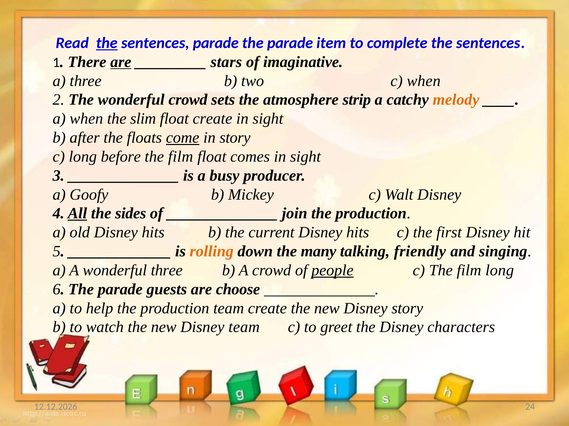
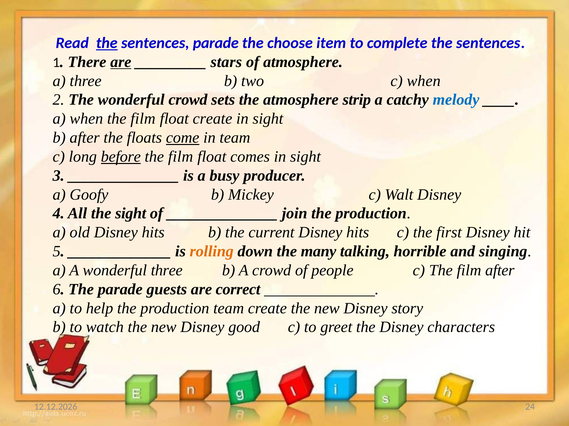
parade at (290, 43): parade -> choose
of imaginative: imaginative -> atmosphere
melody colour: orange -> blue
when the slim: slim -> film
in story: story -> team
before underline: none -> present
All underline: present -> none
the sides: sides -> sight
friendly: friendly -> horrible
people underline: present -> none
film long: long -> after
choose: choose -> correct
Disney team: team -> good
